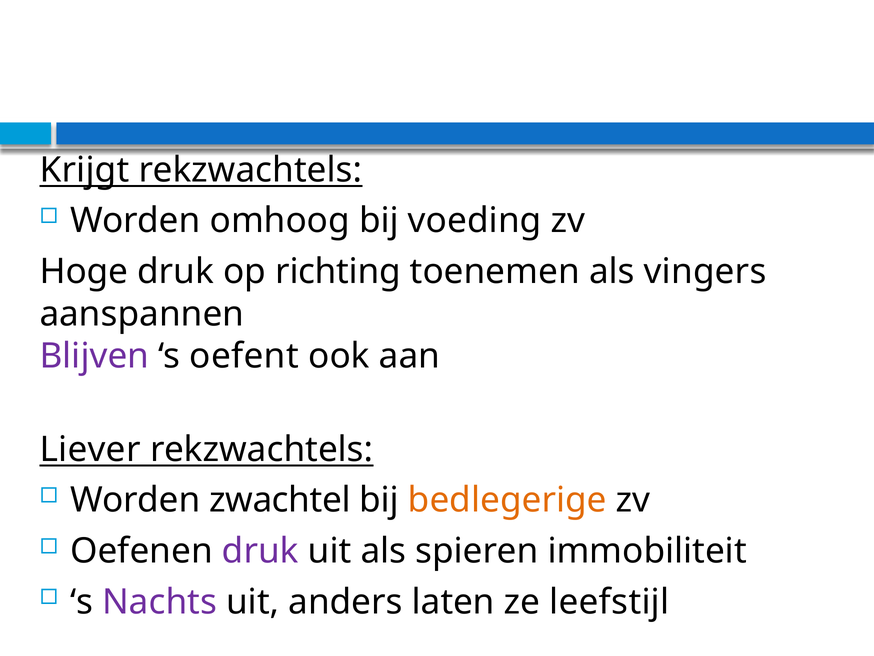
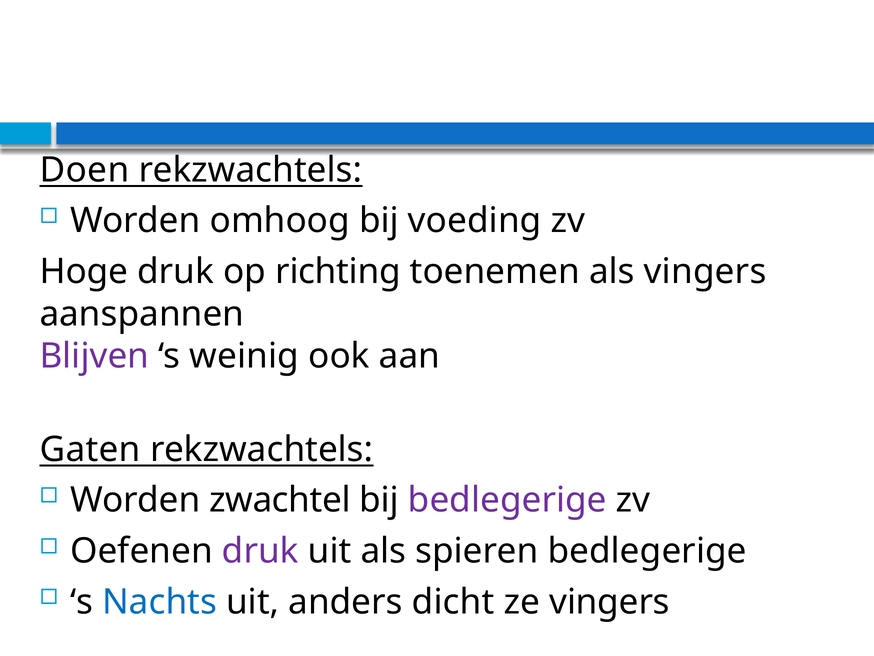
Krijgt: Krijgt -> Doen
oefent: oefent -> weinig
Liever: Liever -> Gaten
bedlegerige at (507, 500) colour: orange -> purple
spieren immobiliteit: immobiliteit -> bedlegerige
Nachts colour: purple -> blue
laten: laten -> dicht
ze leefstijl: leefstijl -> vingers
